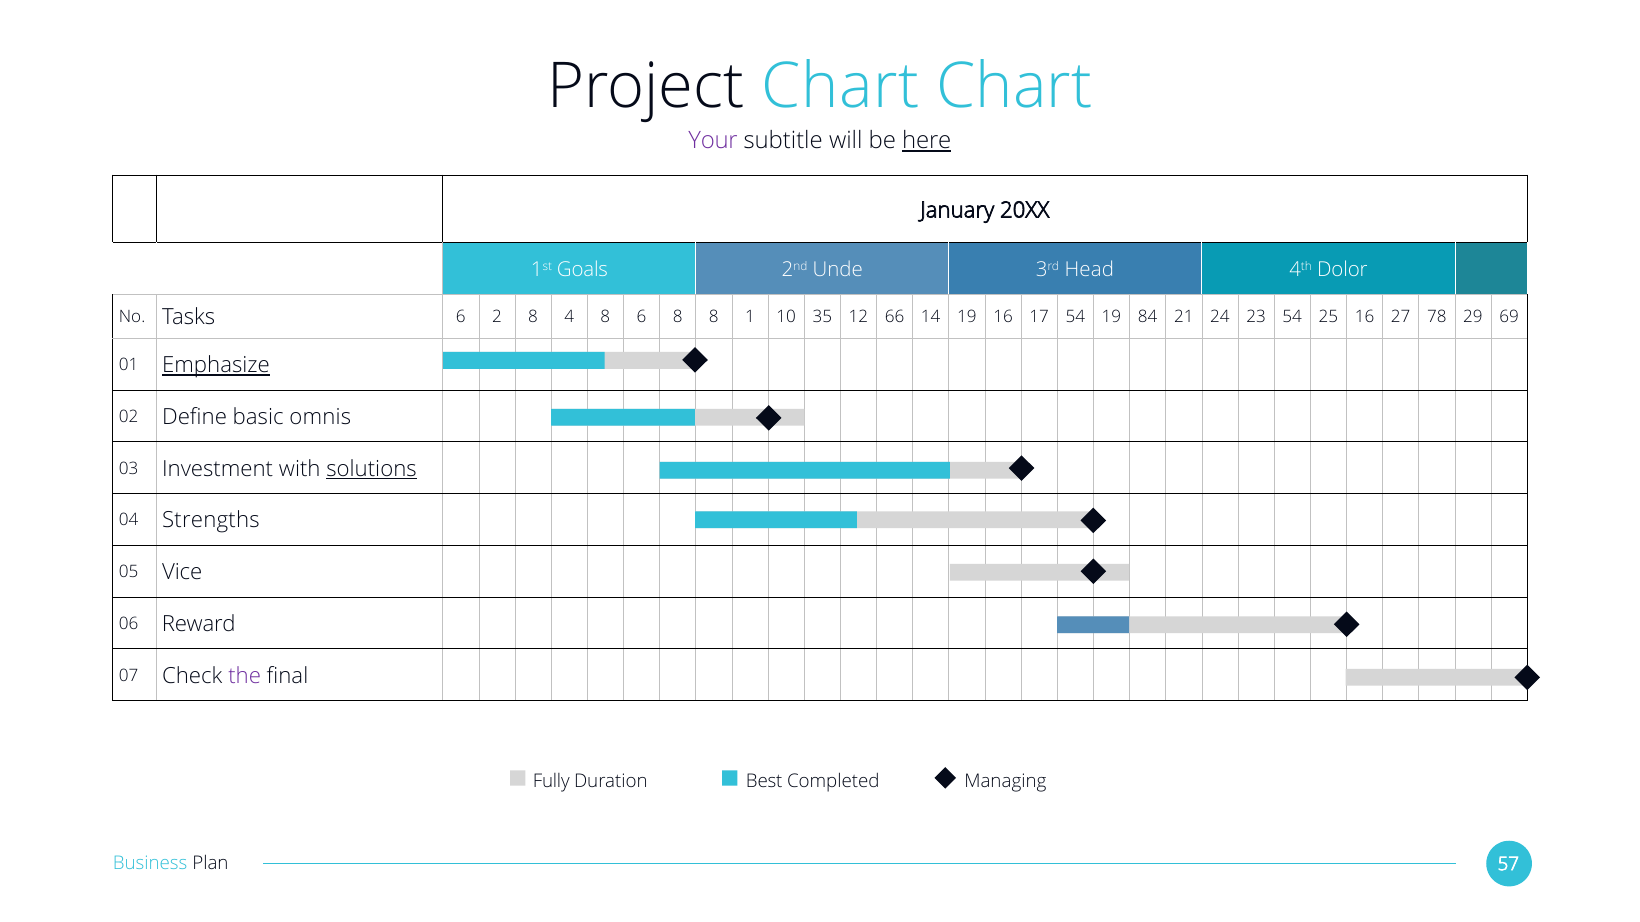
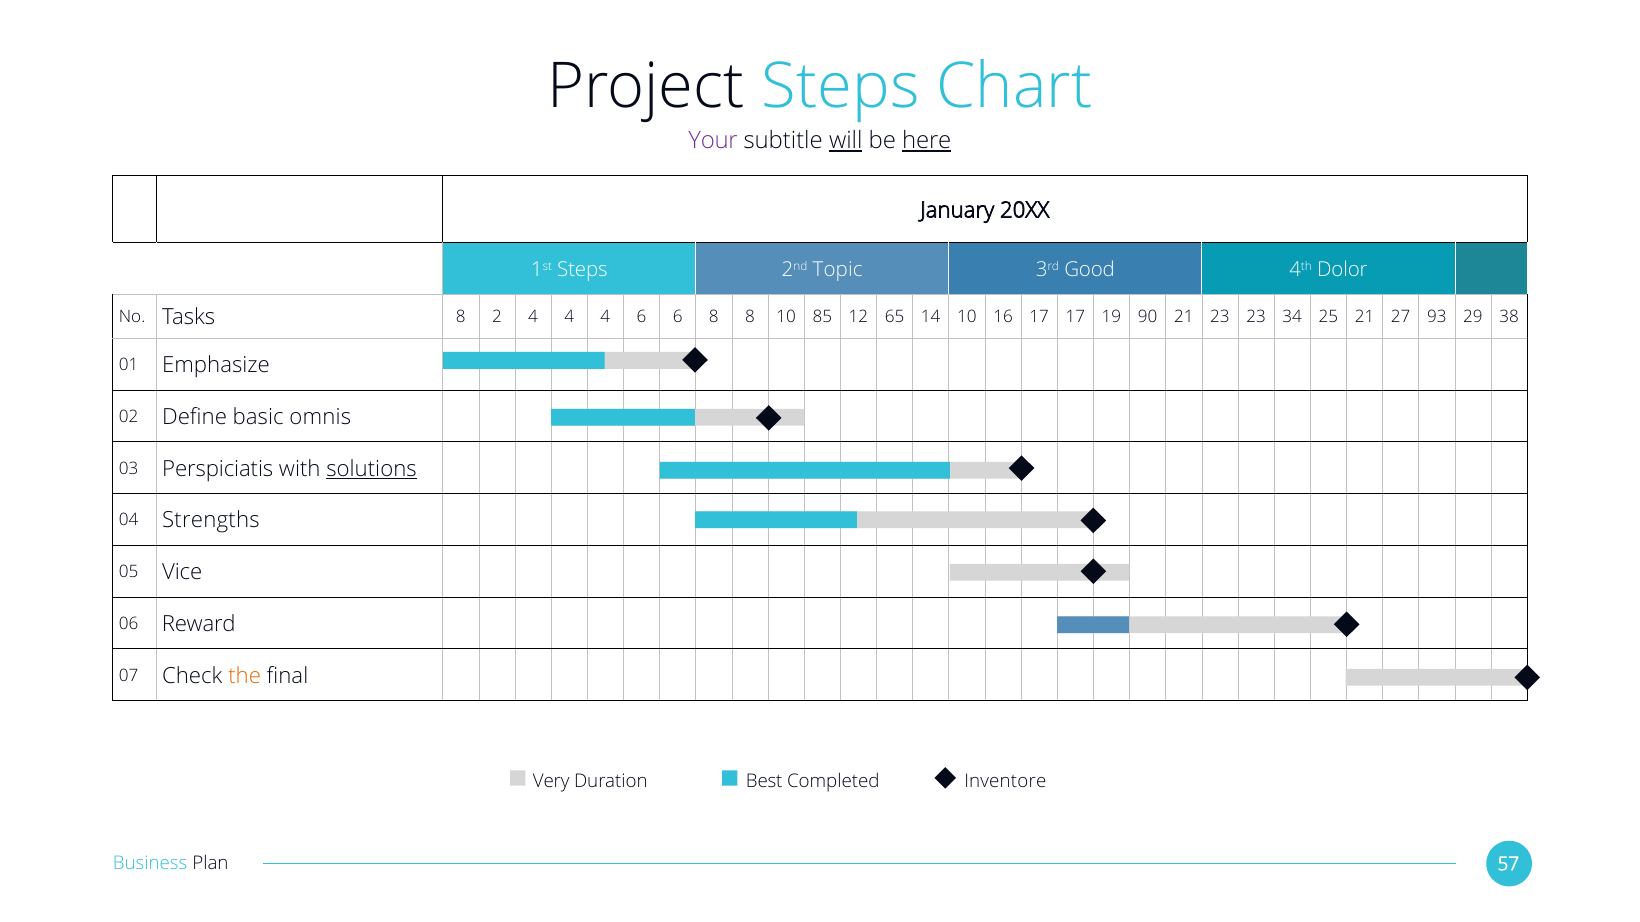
Project Chart: Chart -> Steps
will underline: none -> present
1st Goals: Goals -> Steps
Unde: Unde -> Topic
Head: Head -> Good
Tasks 6: 6 -> 8
2 8: 8 -> 4
8 at (605, 317): 8 -> 4
6 8: 8 -> 6
8 1: 1 -> 8
35: 35 -> 85
66: 66 -> 65
14 19: 19 -> 10
17 54: 54 -> 17
84: 84 -> 90
21 24: 24 -> 23
23 54: 54 -> 34
25 16: 16 -> 21
78: 78 -> 93
69: 69 -> 38
Emphasize underline: present -> none
Investment: Investment -> Perspiciatis
the colour: purple -> orange
Fully: Fully -> Very
Managing: Managing -> Inventore
